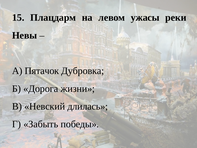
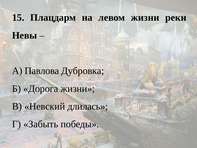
левом ужасы: ужасы -> жизни
Пятачок: Пятачок -> Павлова
